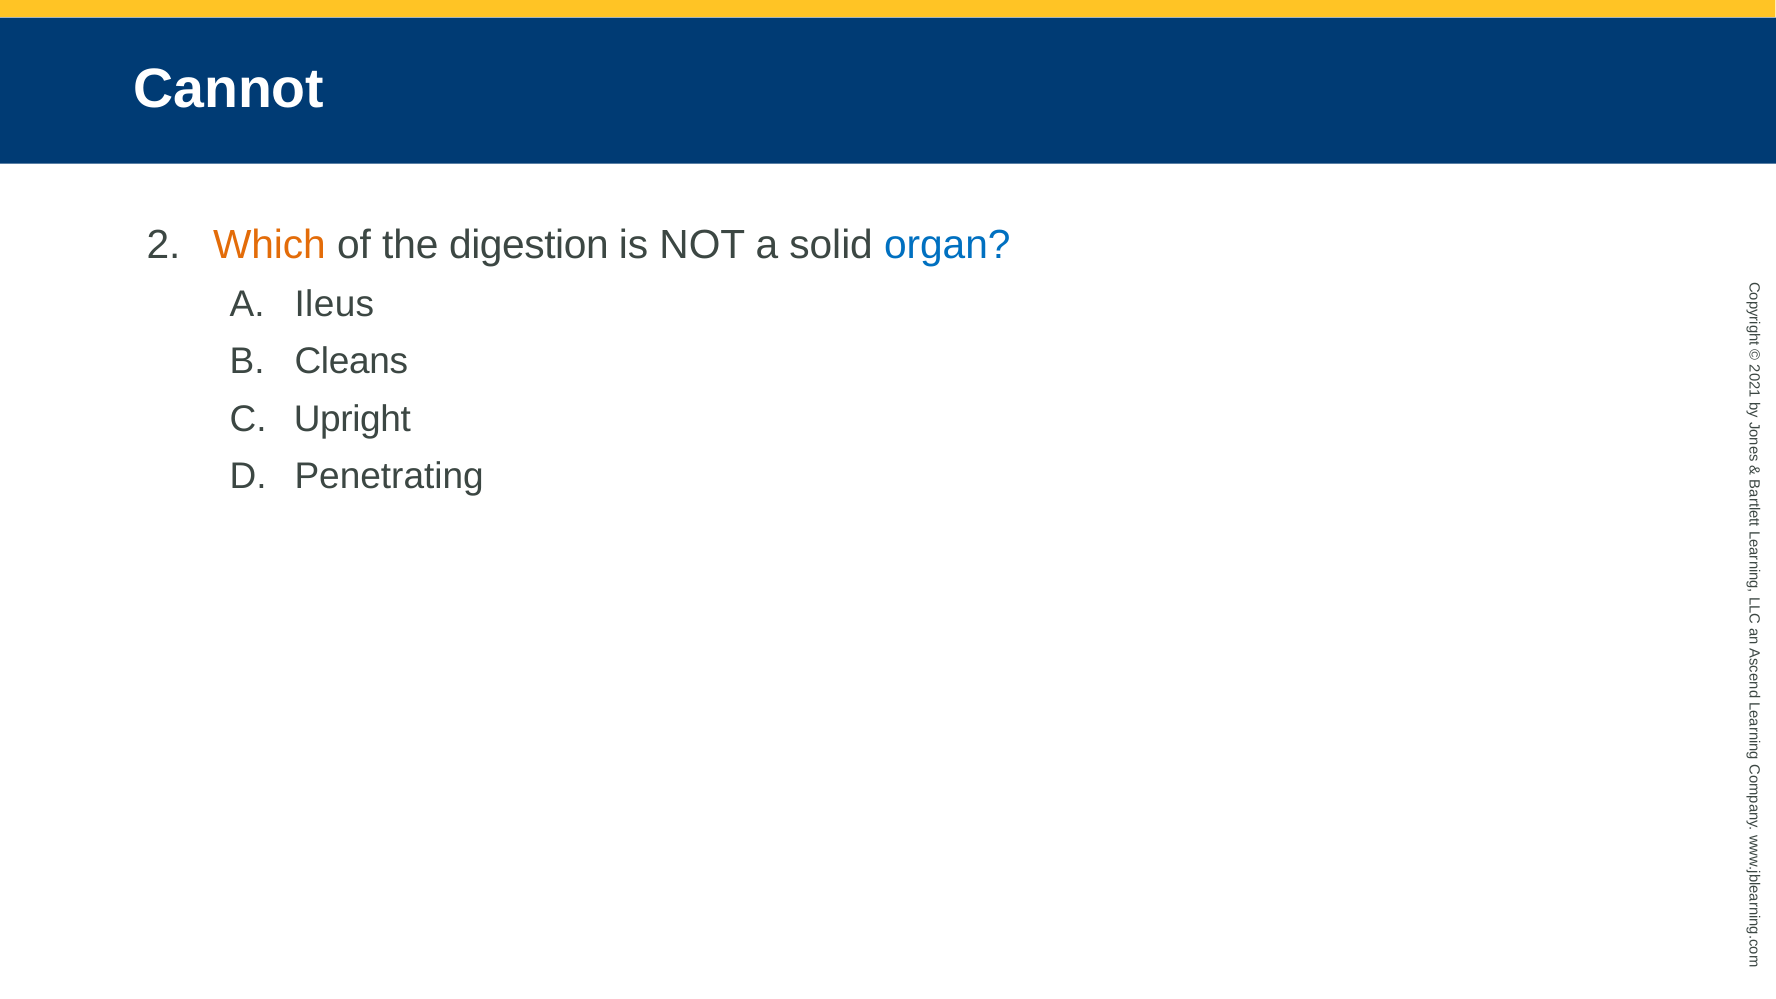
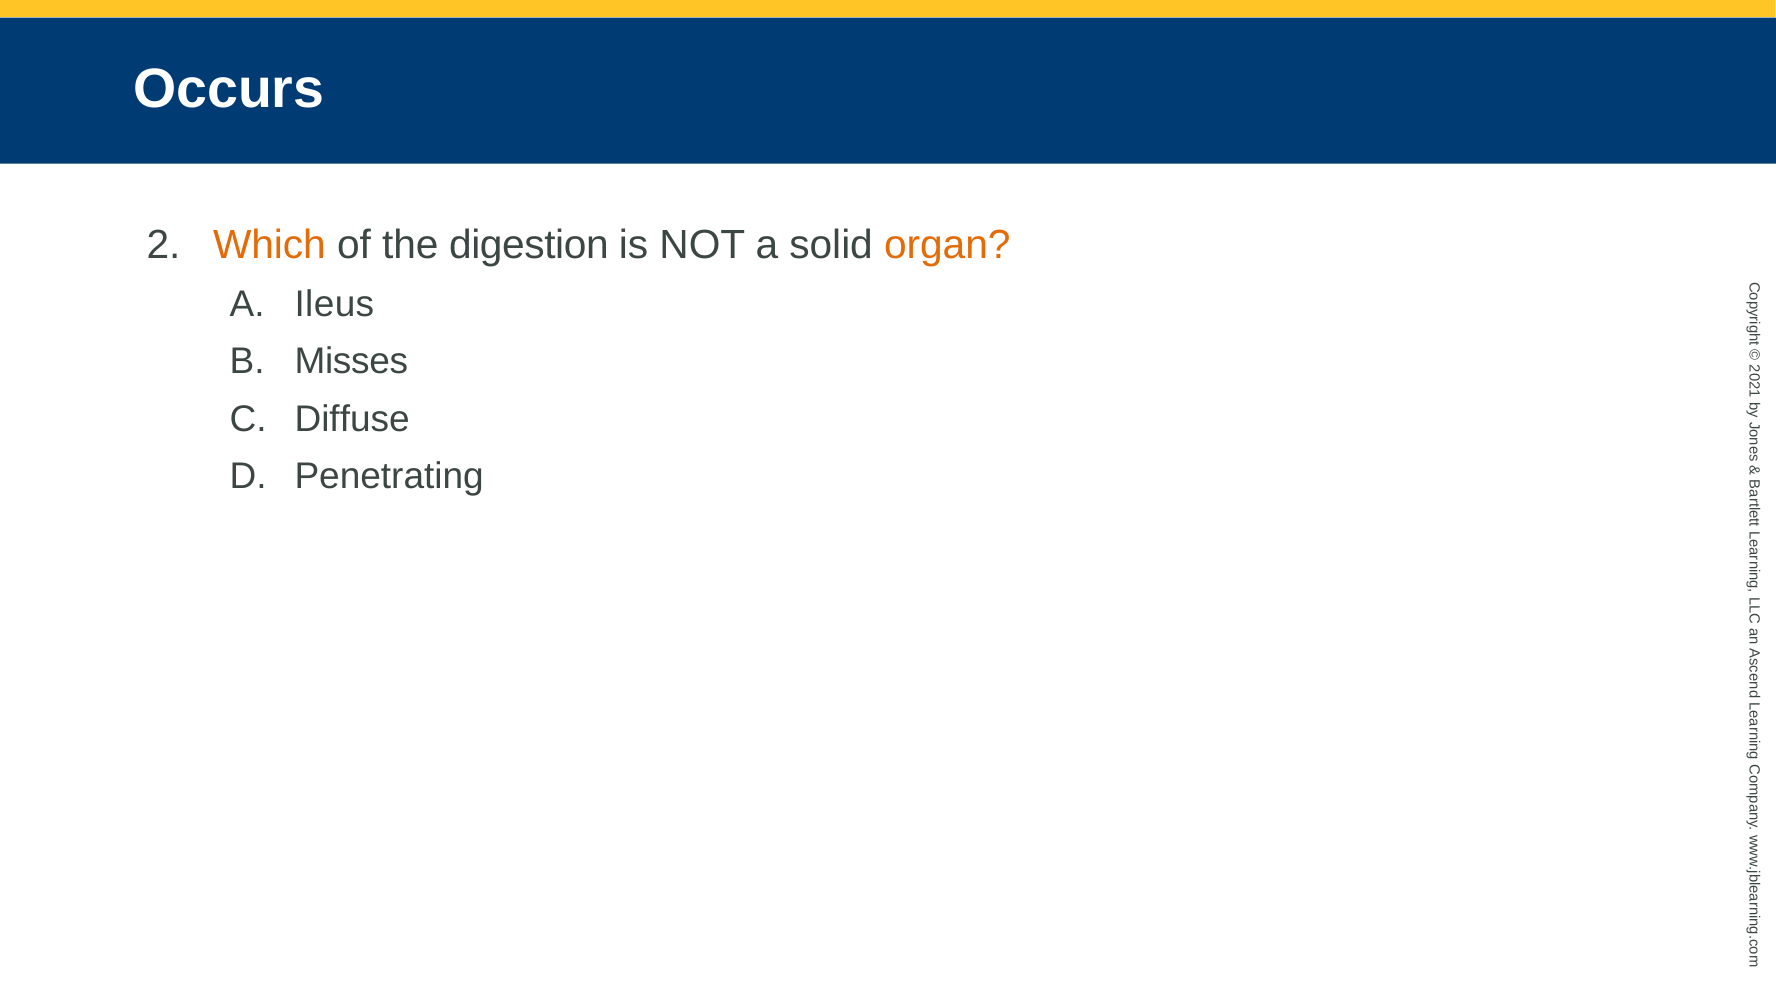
Cannot: Cannot -> Occurs
organ colour: blue -> orange
Cleans: Cleans -> Misses
Upright: Upright -> Diffuse
